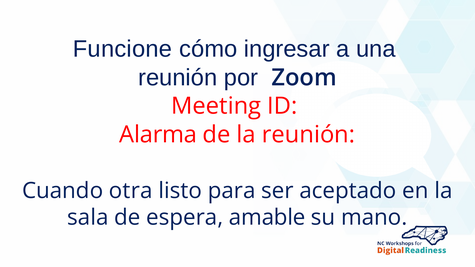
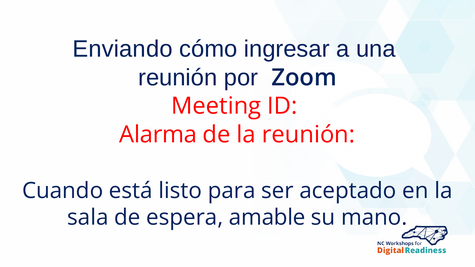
Funcione: Funcione -> Enviando
otra: otra -> está
